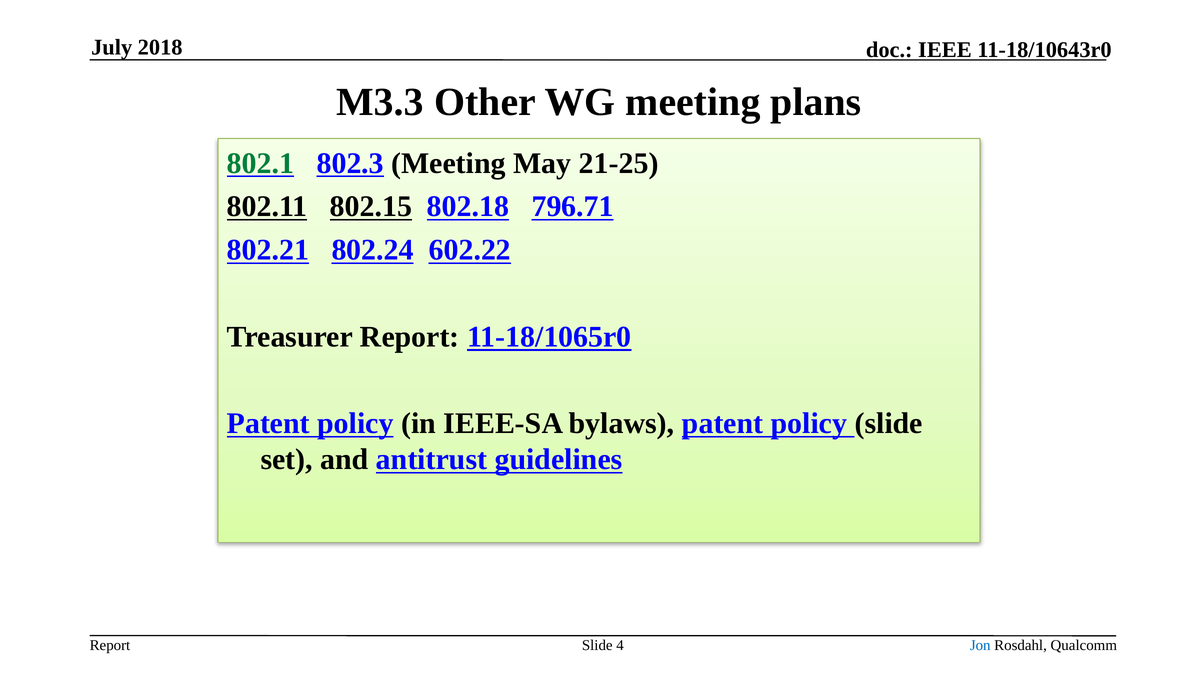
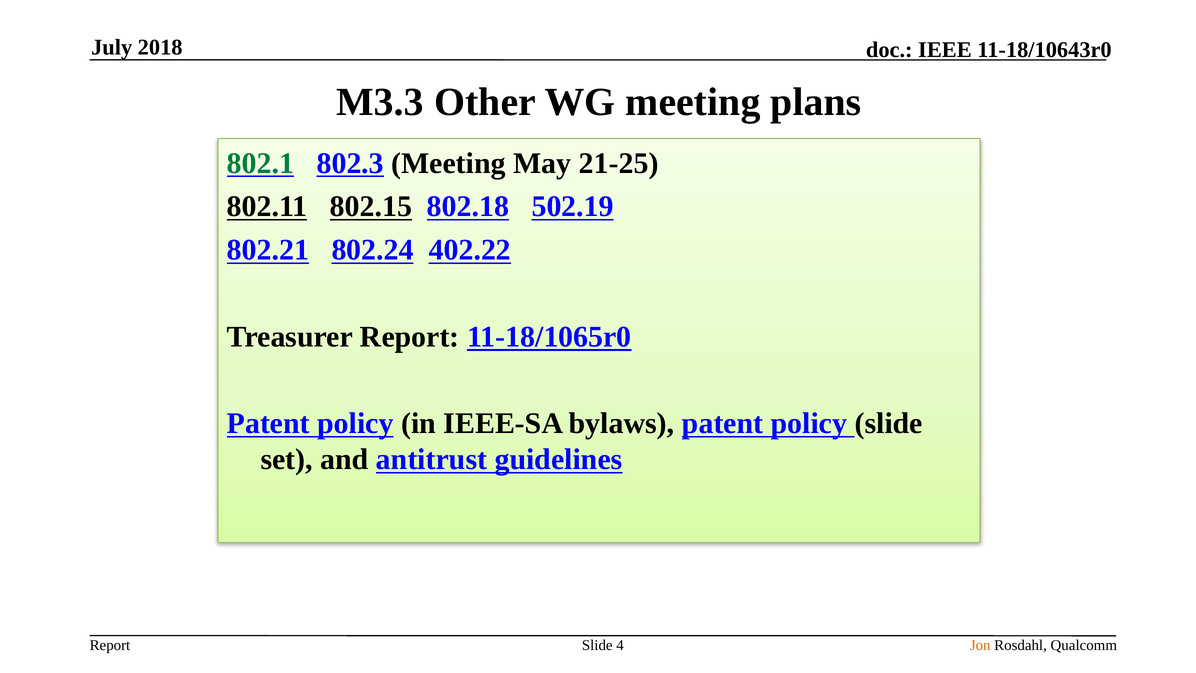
796.71: 796.71 -> 502.19
602.22: 602.22 -> 402.22
Jon colour: blue -> orange
